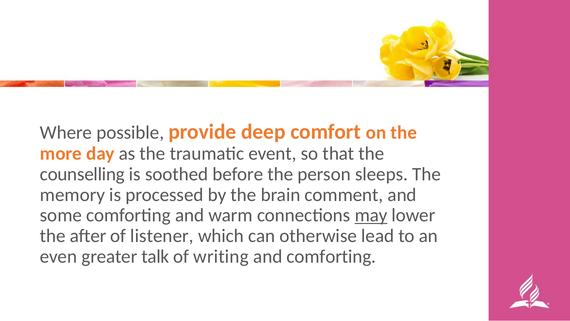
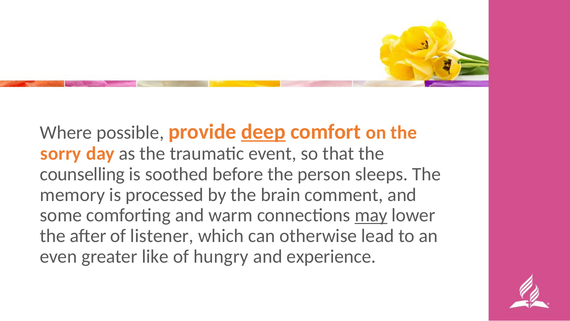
deep underline: none -> present
more: more -> sorry
talk: talk -> like
writing: writing -> hungry
and comforting: comforting -> experience
